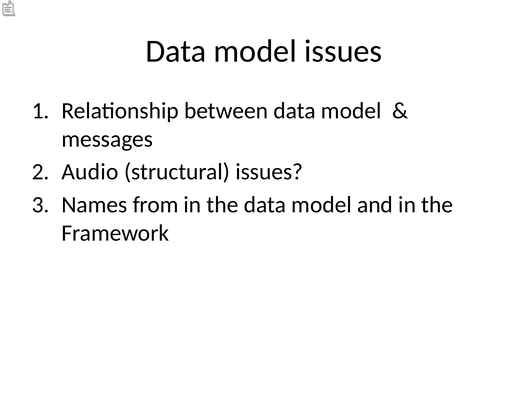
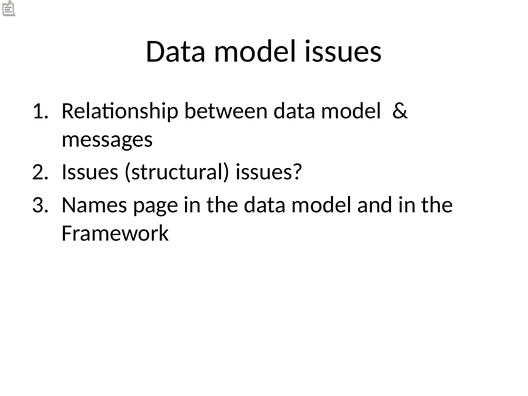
Audio at (90, 172): Audio -> Issues
from: from -> page
